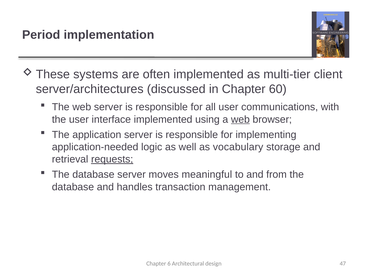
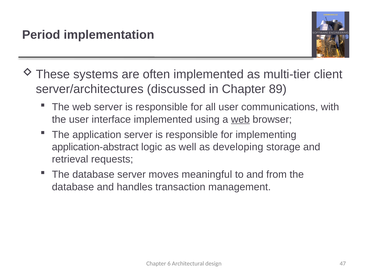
60: 60 -> 89
application-needed: application-needed -> application-abstract
vocabulary: vocabulary -> developing
requests underline: present -> none
